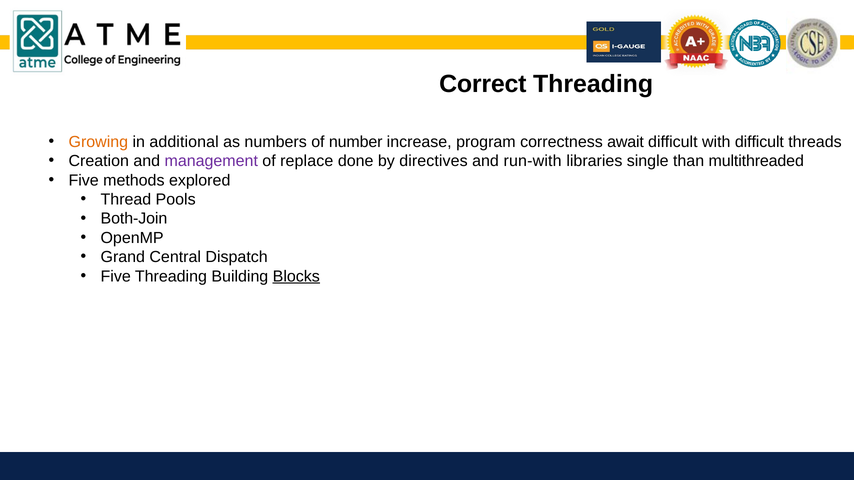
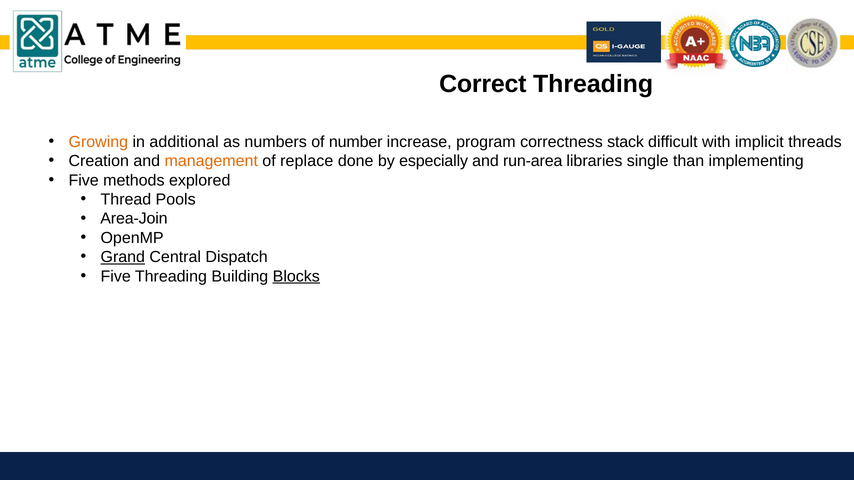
await: await -> stack
with difficult: difficult -> implicit
management colour: purple -> orange
directives: directives -> especially
run-with: run-with -> run-area
multithreaded: multithreaded -> implementing
Both-Join: Both-Join -> Area-Join
Grand underline: none -> present
